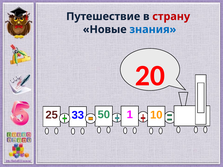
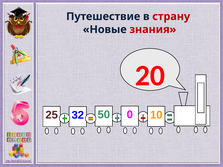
знания colour: blue -> red
33: 33 -> 32
1: 1 -> 0
